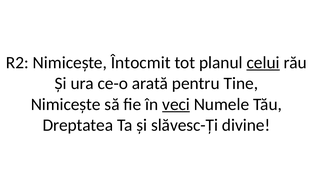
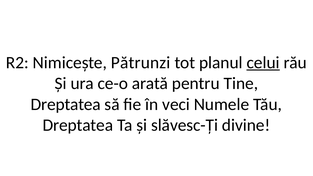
Întocmit: Întocmit -> Pătrunzi
Nimicește at (66, 104): Nimicește -> Dreptatea
veci underline: present -> none
